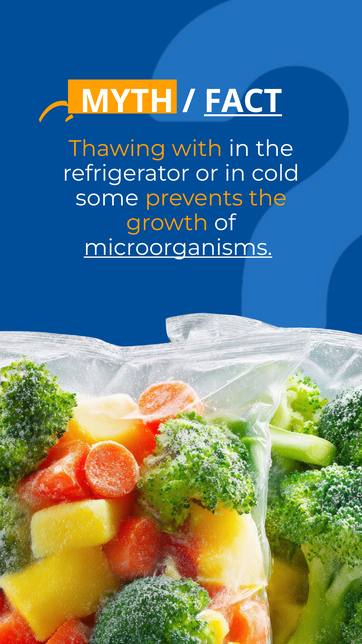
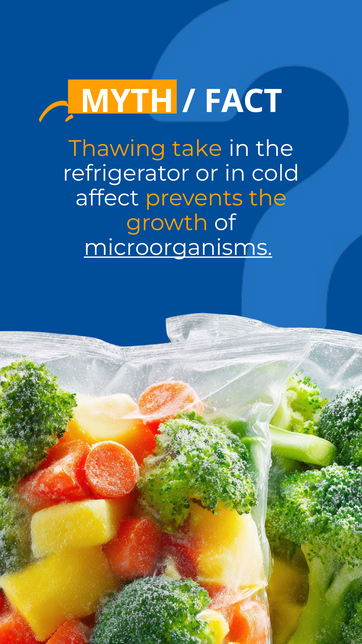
FACT underline: present -> none
with: with -> take
some: some -> affect
